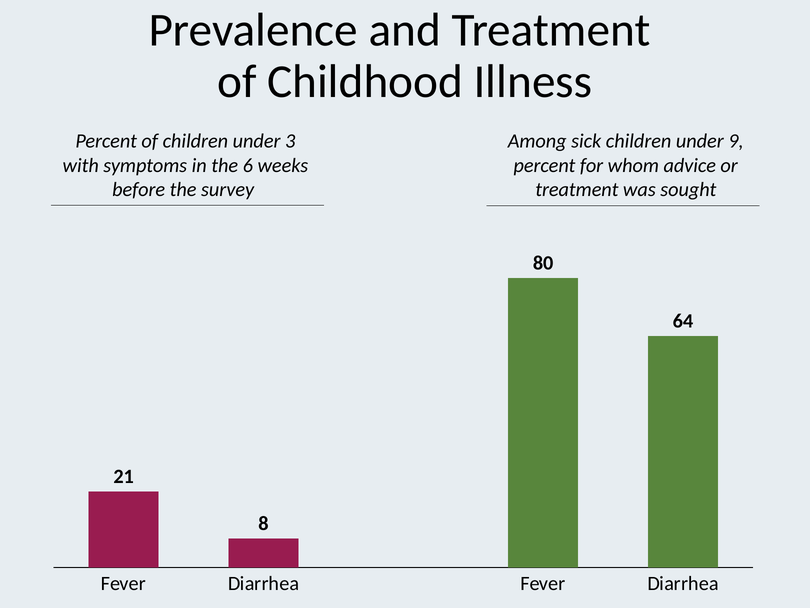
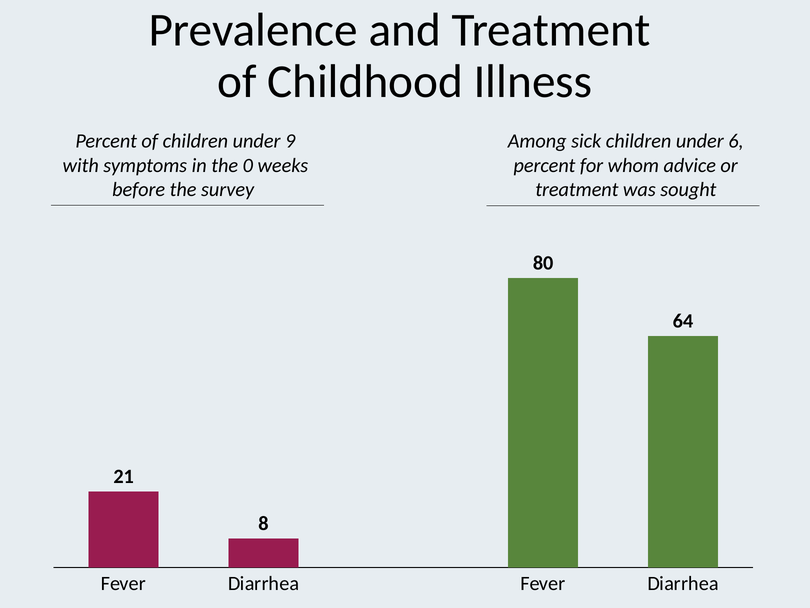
3: 3 -> 9
9: 9 -> 6
6: 6 -> 0
